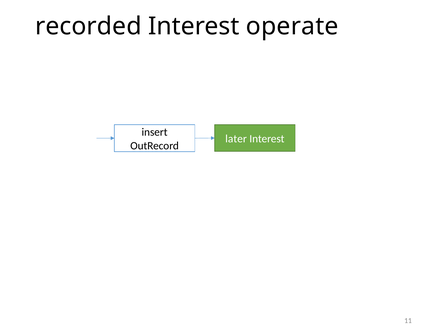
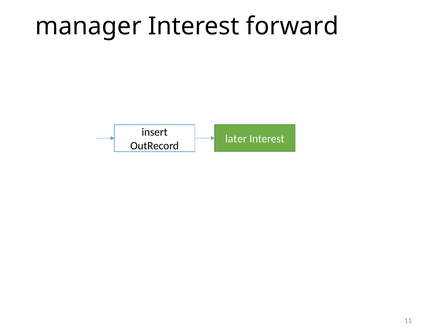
recorded: recorded -> manager
operate: operate -> forward
